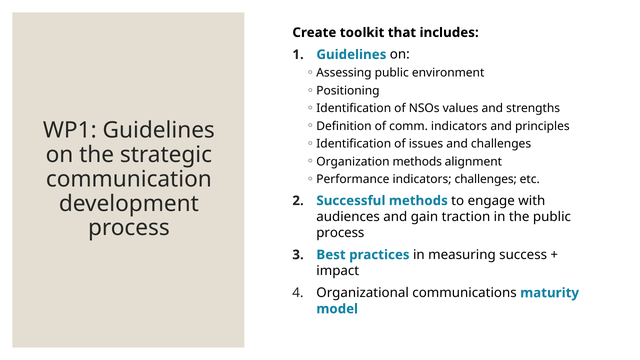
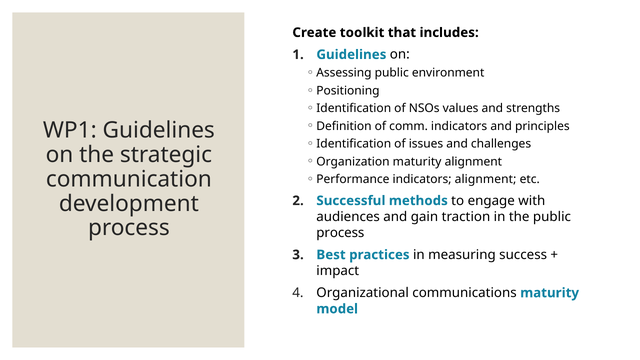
Organization methods: methods -> maturity
indicators challenges: challenges -> alignment
